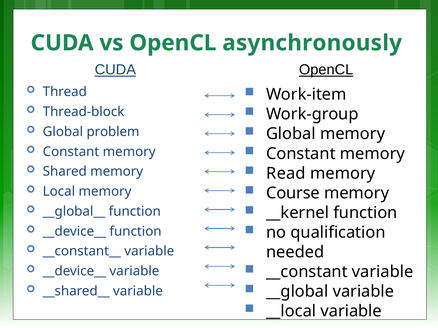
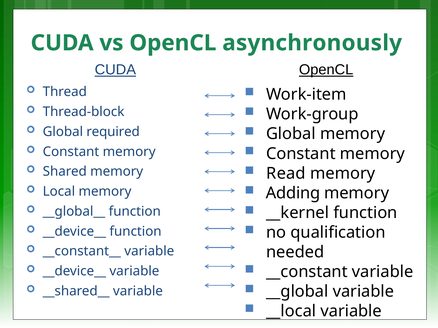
problem: problem -> required
Course: Course -> Adding
